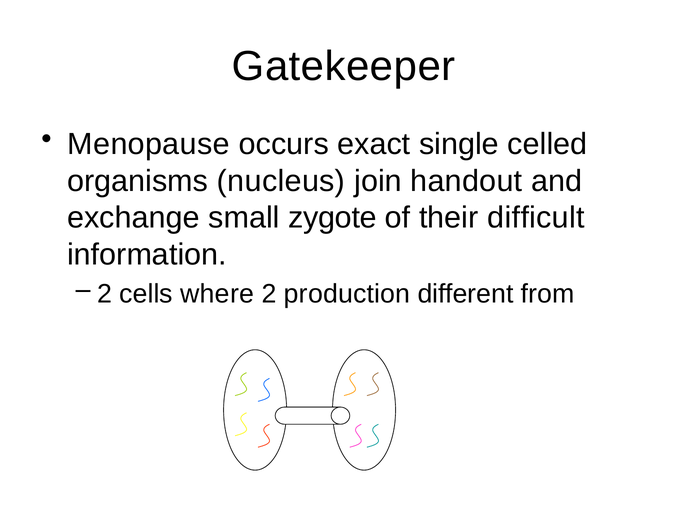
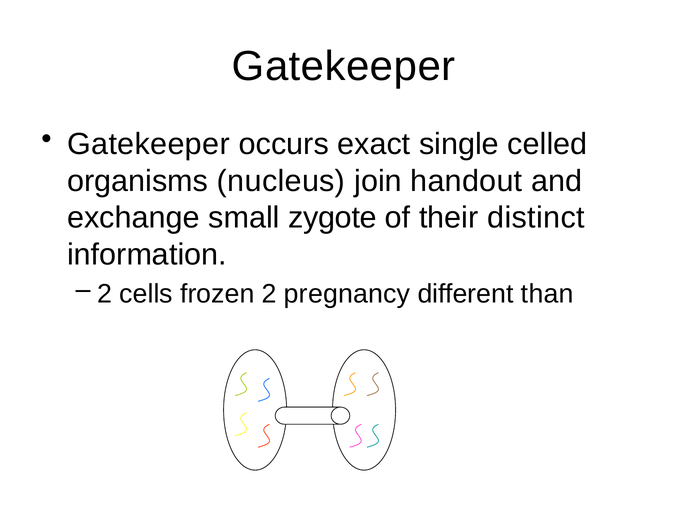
Menopause at (149, 144): Menopause -> Gatekeeper
difficult: difficult -> distinct
where: where -> frozen
production: production -> pregnancy
from: from -> than
